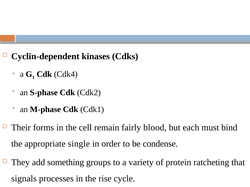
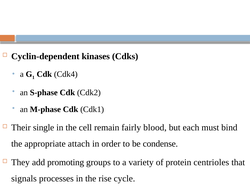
forms: forms -> single
single: single -> attach
something: something -> promoting
ratcheting: ratcheting -> centrioles
